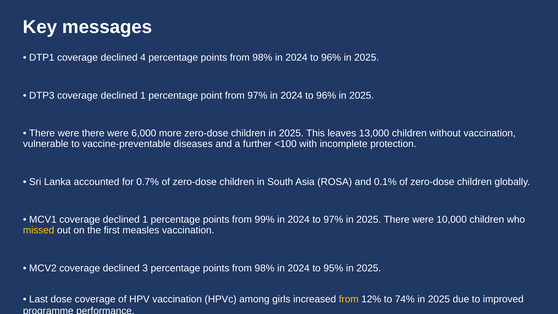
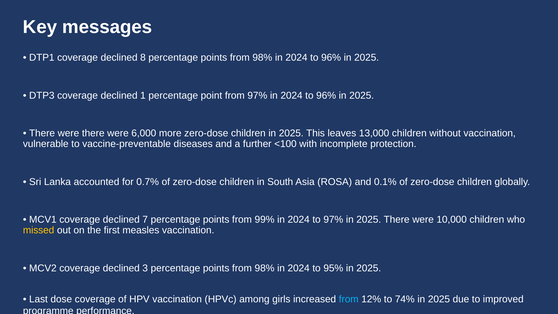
4: 4 -> 8
MCV1 coverage declined 1: 1 -> 7
from at (349, 299) colour: yellow -> light blue
